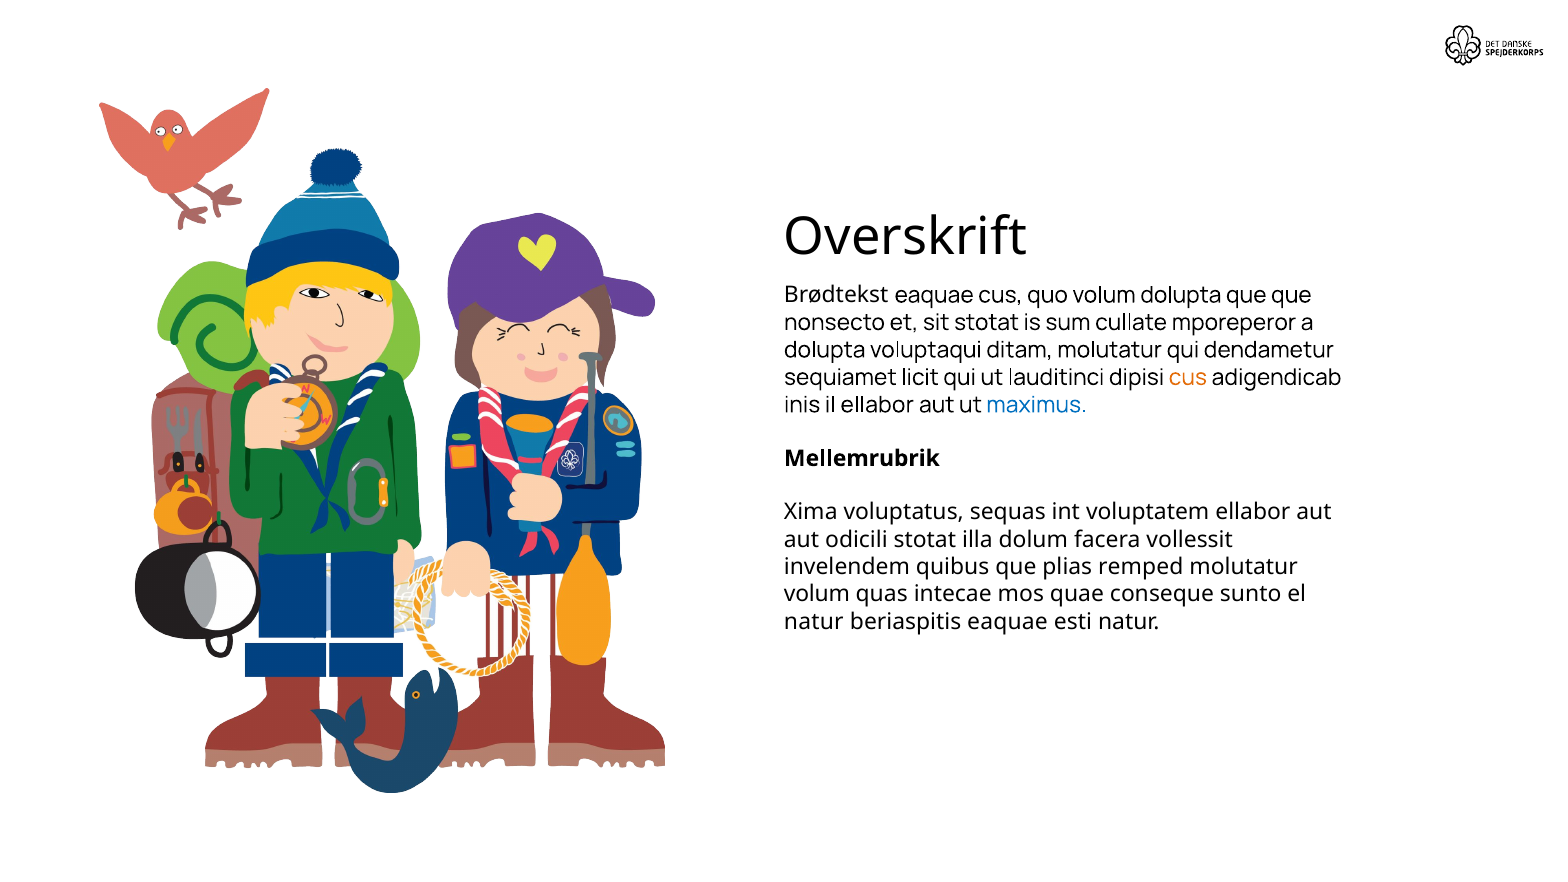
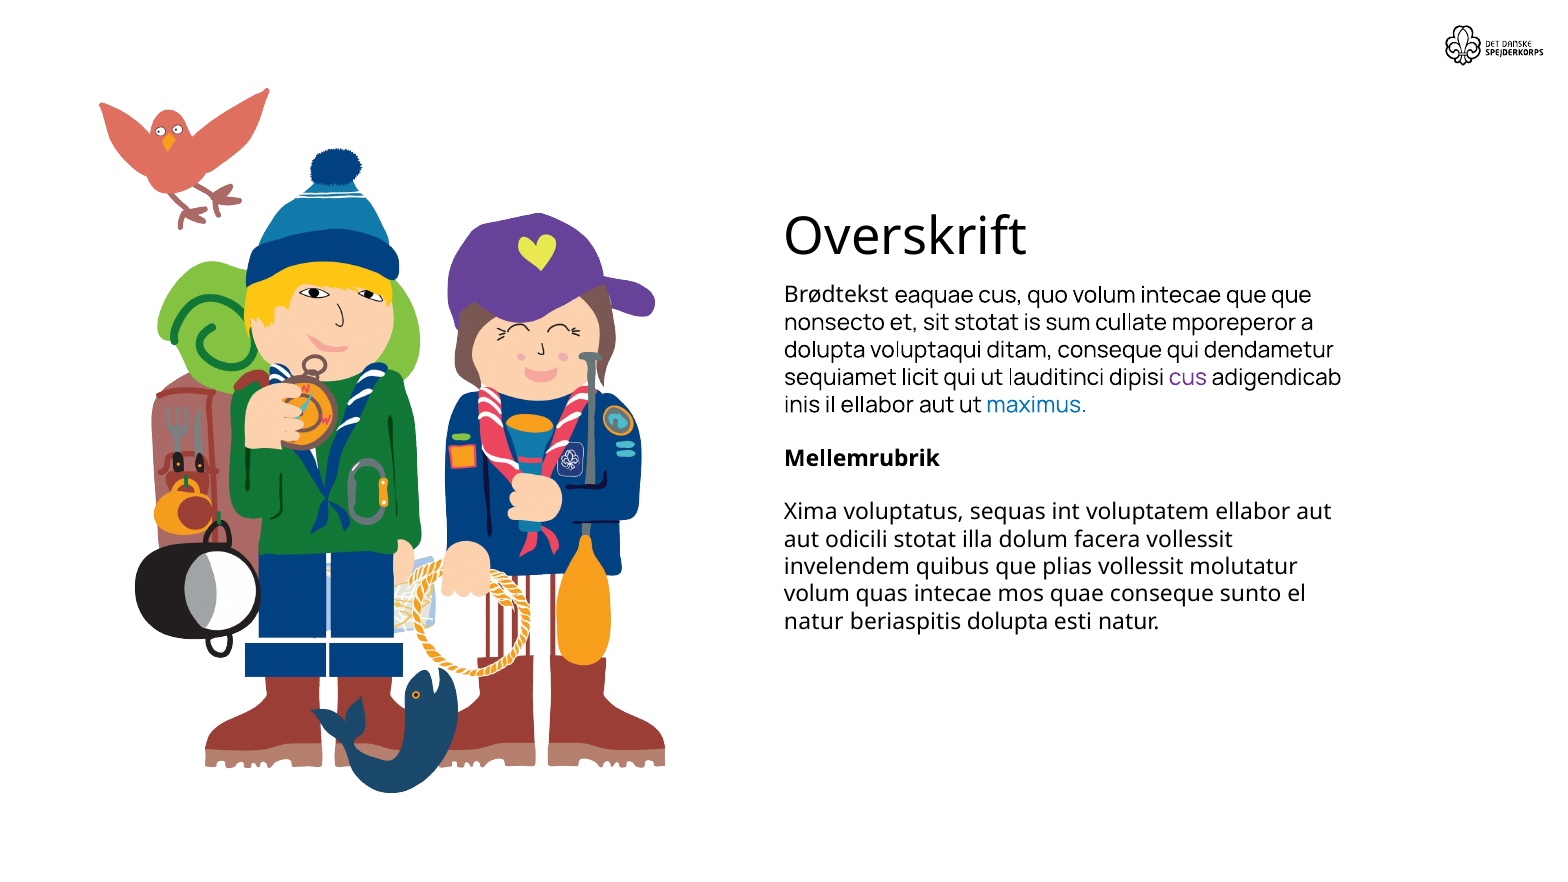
volum dolupta: dolupta -> intecae
ditam molutatur: molutatur -> conseque
cus at (1188, 377) colour: orange -> purple
plias remped: remped -> vollessit
beriaspitis eaquae: eaquae -> dolupta
